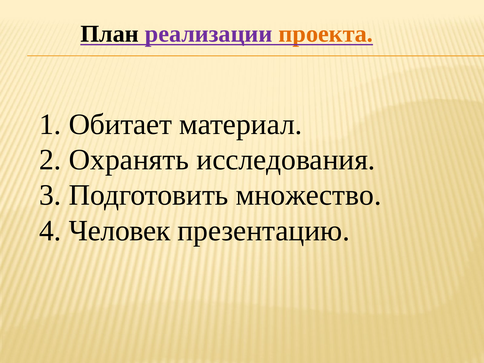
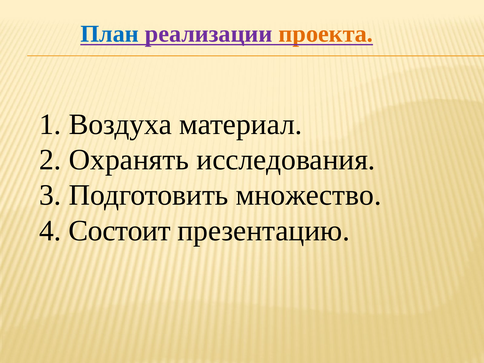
План colour: black -> blue
Обитает: Обитает -> Воздуха
Человек: Человек -> Состоит
